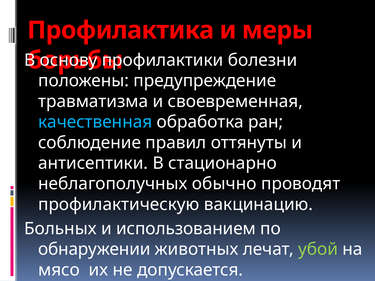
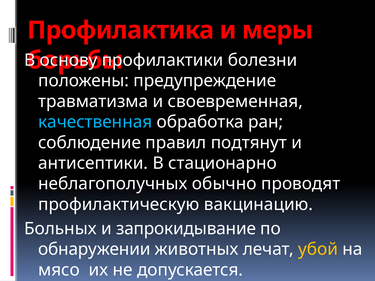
оттянуты: оттянуты -> подтянут
использованием: использованием -> запрокидывание
убой colour: light green -> yellow
